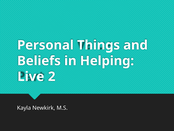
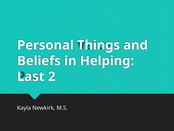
Live: Live -> Last
